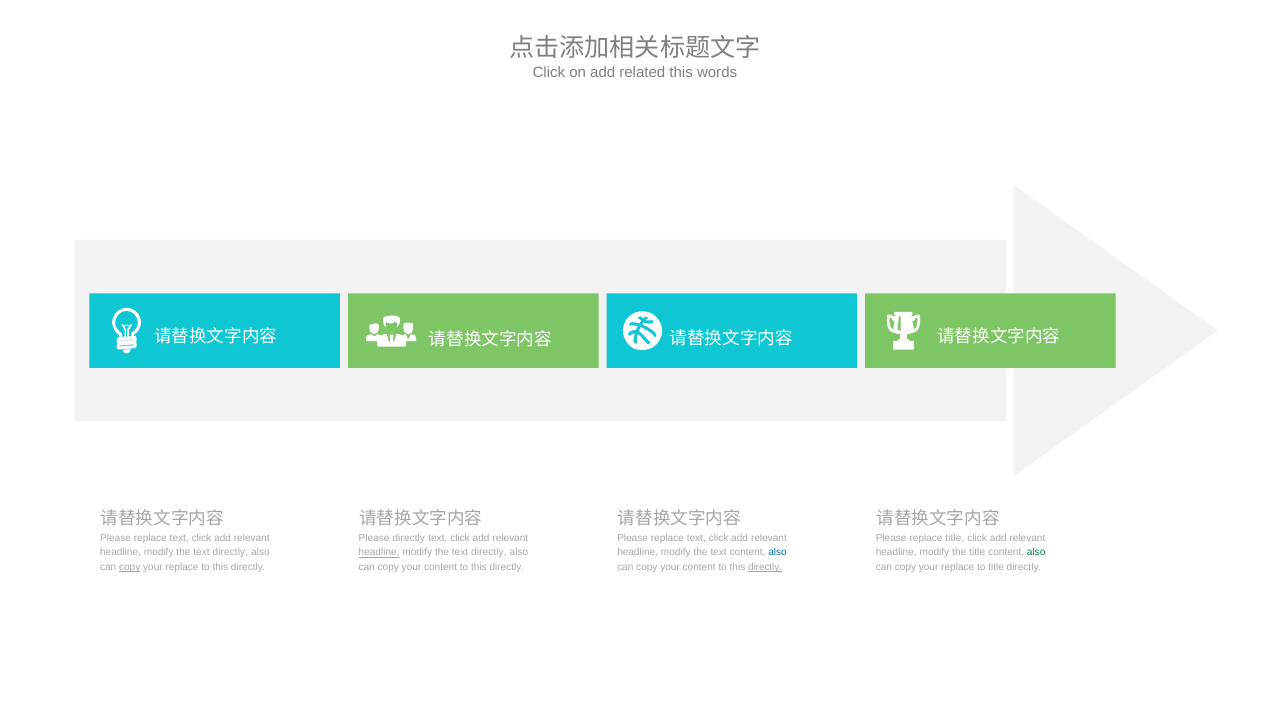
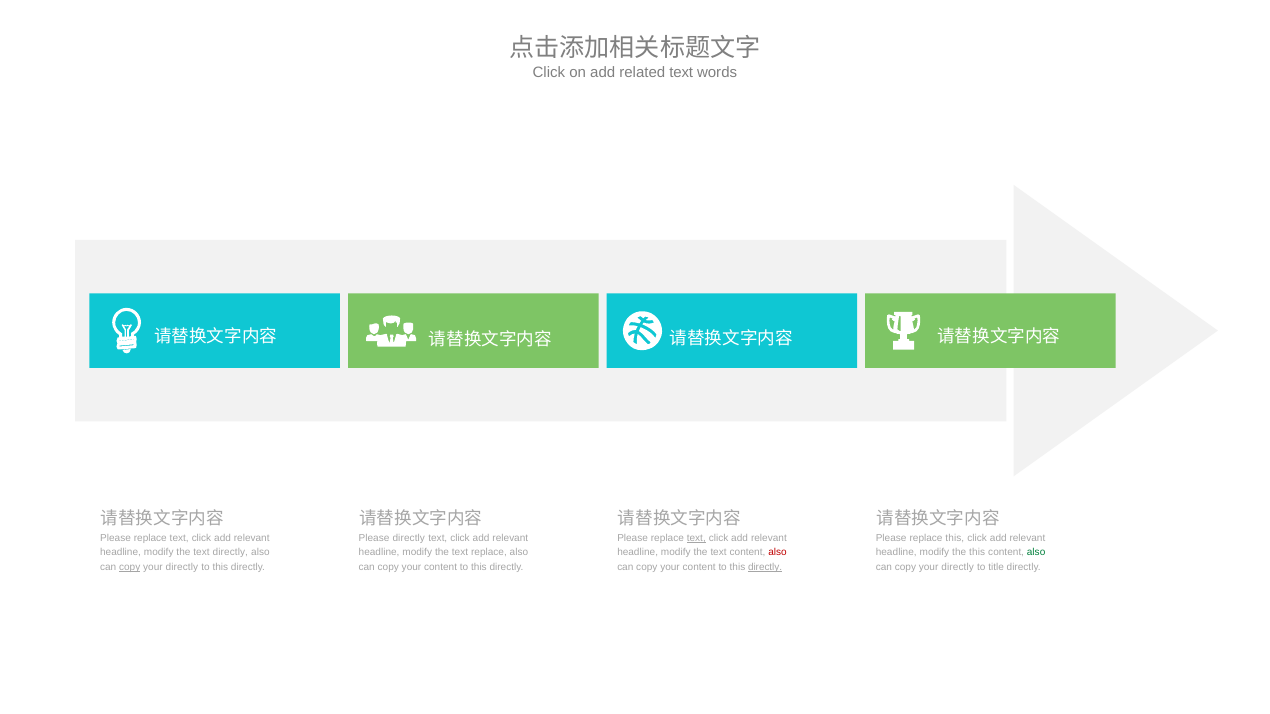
related this: this -> text
text at (696, 538) underline: none -> present
replace title: title -> this
headline at (379, 553) underline: present -> none
directly at (489, 553): directly -> replace
also at (778, 553) colour: blue -> red
the title: title -> this
replace at (182, 567): replace -> directly
replace at (958, 567): replace -> directly
